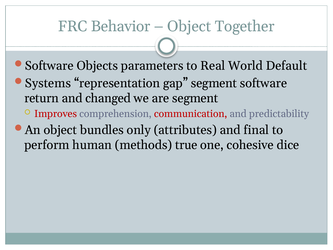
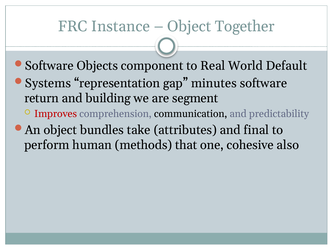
Behavior: Behavior -> Instance
parameters: parameters -> component
gap segment: segment -> minutes
changed: changed -> building
communication colour: red -> black
only: only -> take
true: true -> that
dice: dice -> also
